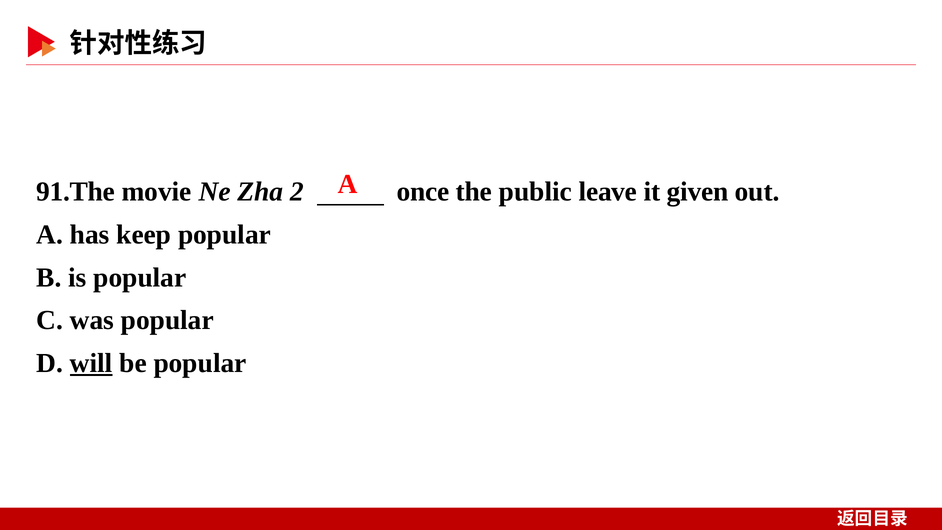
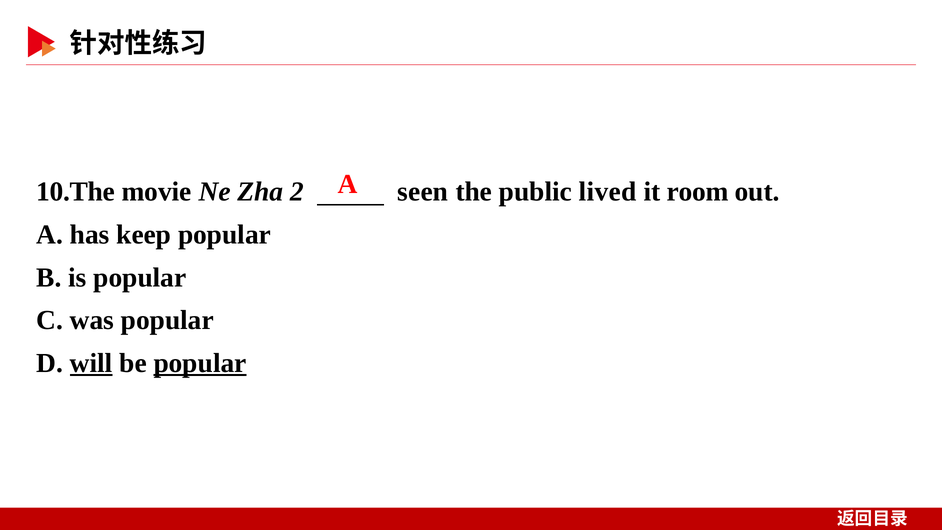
91.The: 91.The -> 10.The
once: once -> seen
leave: leave -> lived
given: given -> room
popular at (200, 363) underline: none -> present
